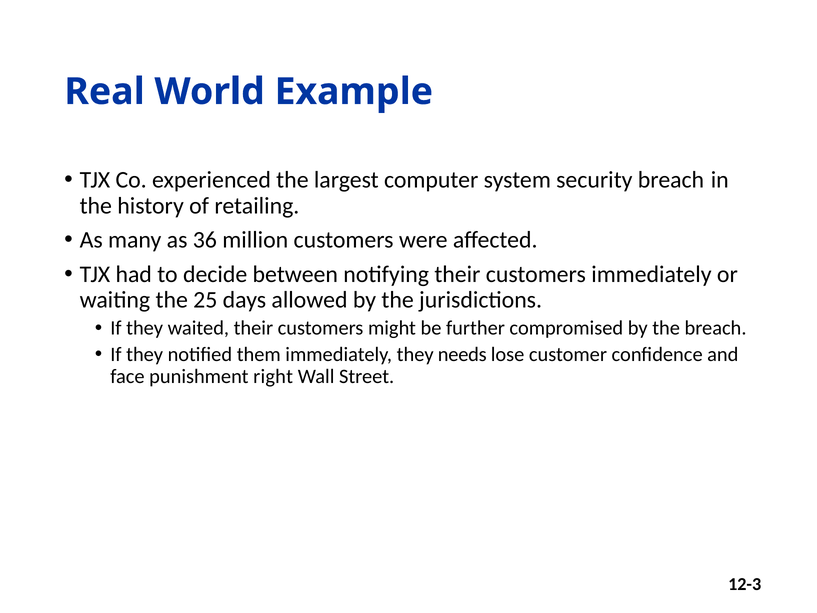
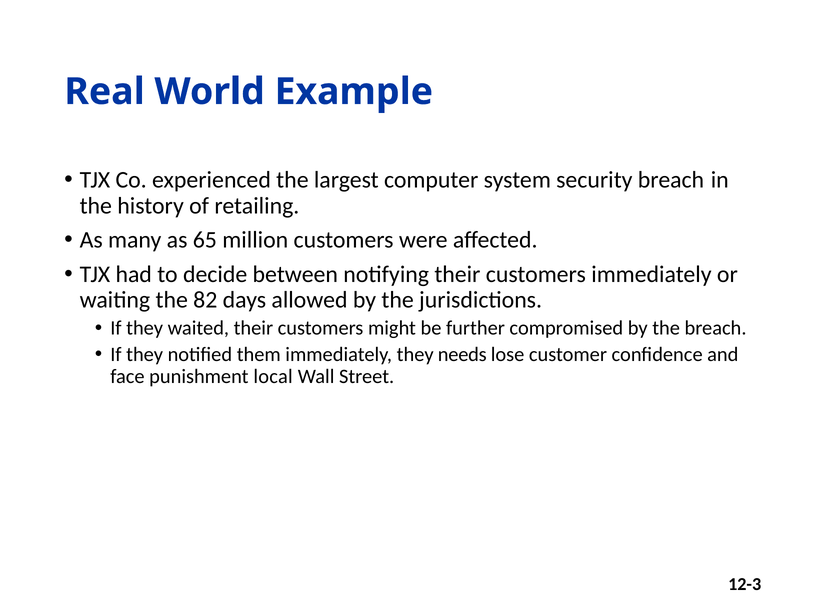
36: 36 -> 65
25: 25 -> 82
right: right -> local
